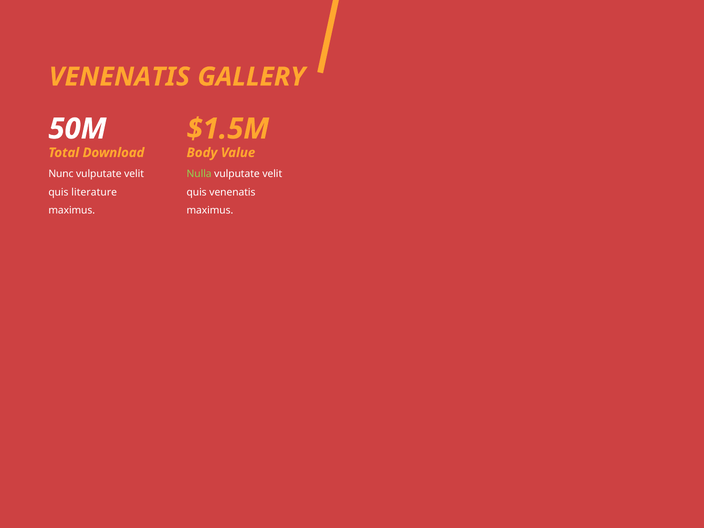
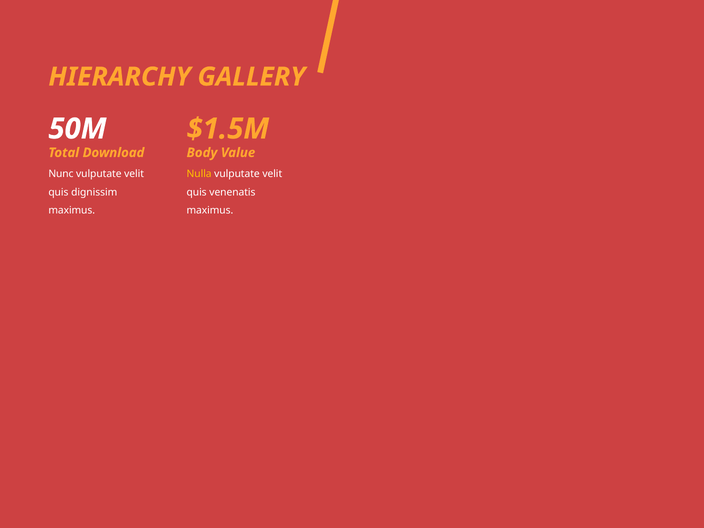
VENENATIS at (119, 77): VENENATIS -> HIERARCHY
Nulla colour: light green -> yellow
literature: literature -> dignissim
